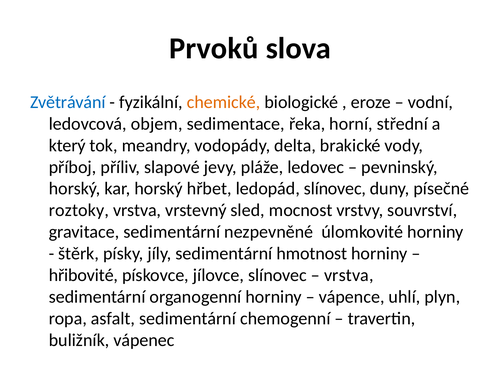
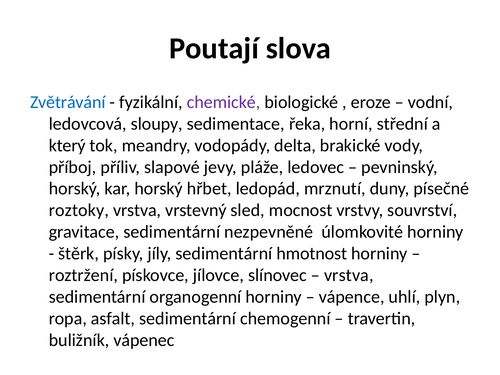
Prvoků: Prvoků -> Poutají
chemické colour: orange -> purple
objem: objem -> sloupy
ledopád slínovec: slínovec -> mrznutí
hřibovité: hřibovité -> roztržení
